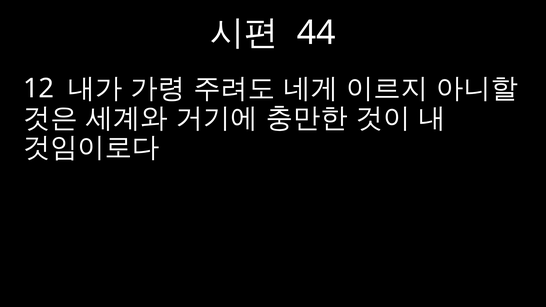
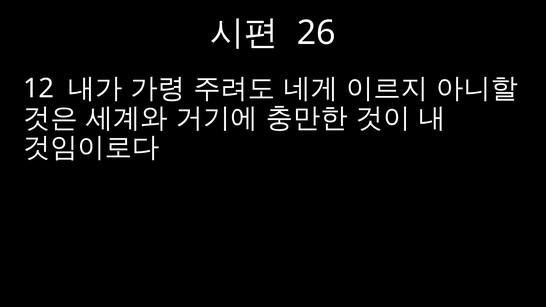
44: 44 -> 26
